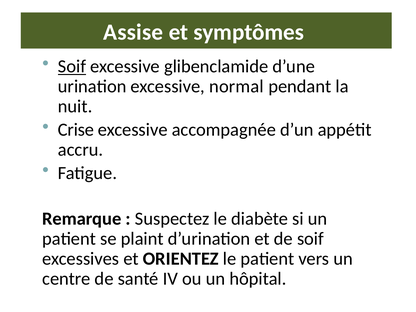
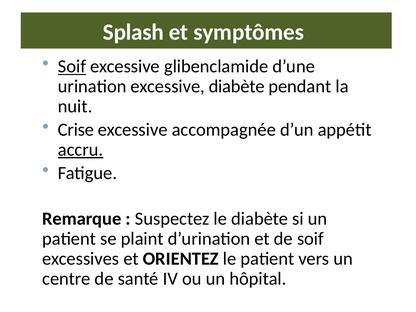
Assise: Assise -> Splash
excessive normal: normal -> diabète
accru underline: none -> present
